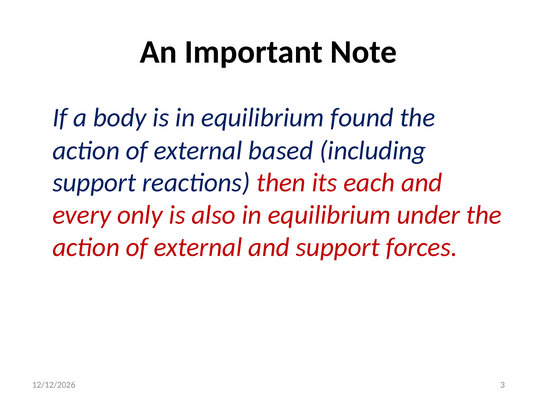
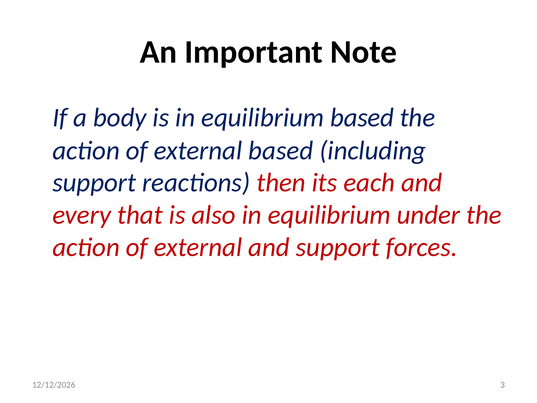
equilibrium found: found -> based
only: only -> that
